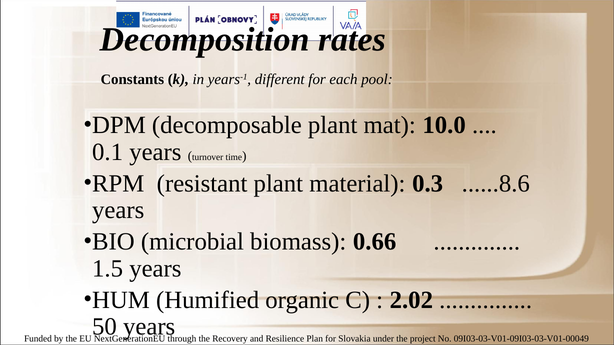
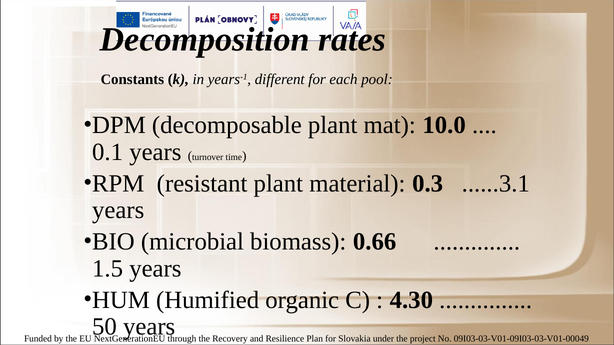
......8.6: ......8.6 -> ......3.1
2.02: 2.02 -> 4.30
